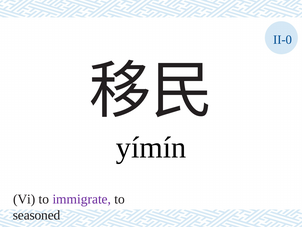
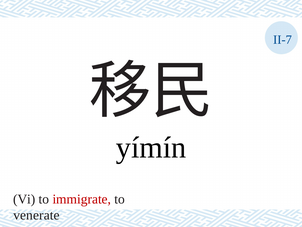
II-0: II-0 -> II-7
immigrate colour: purple -> red
seasoned: seasoned -> venerate
